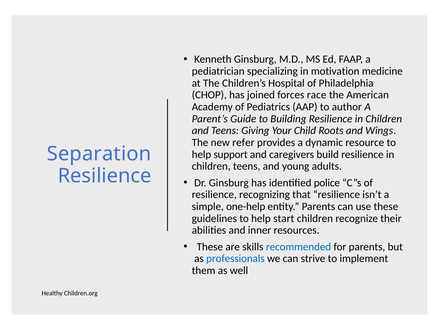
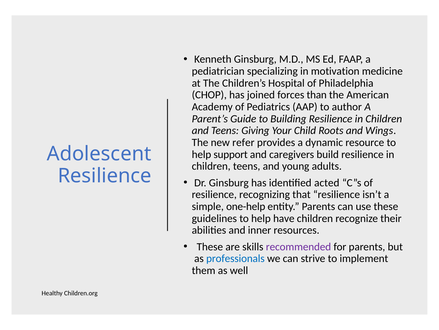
race: race -> than
Separation: Separation -> Adolescent
police: police -> acted
start: start -> have
recommended colour: blue -> purple
